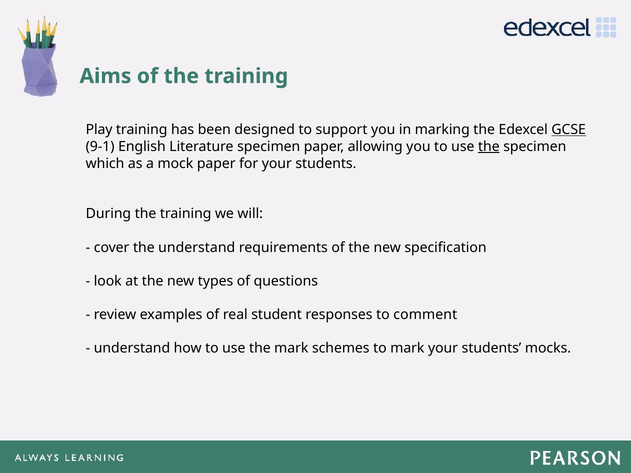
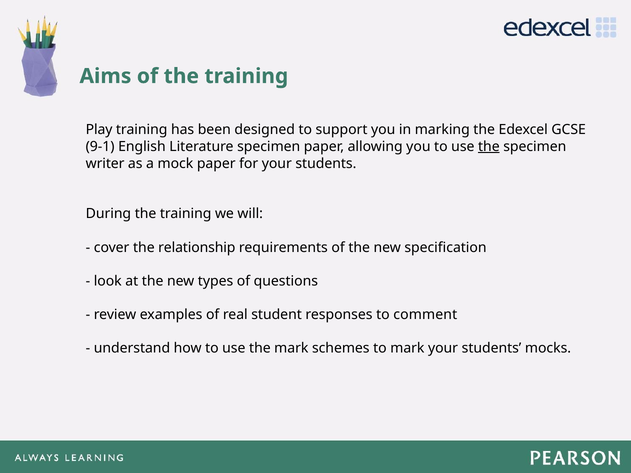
GCSE underline: present -> none
which: which -> writer
the understand: understand -> relationship
